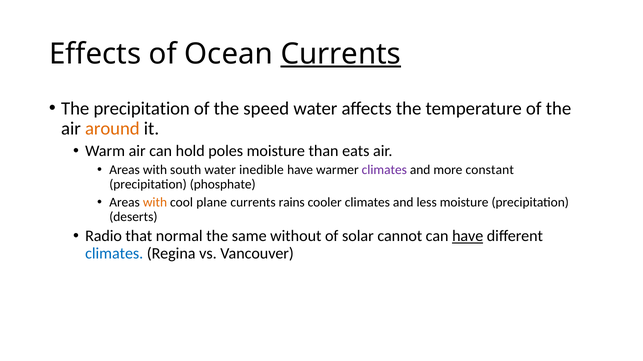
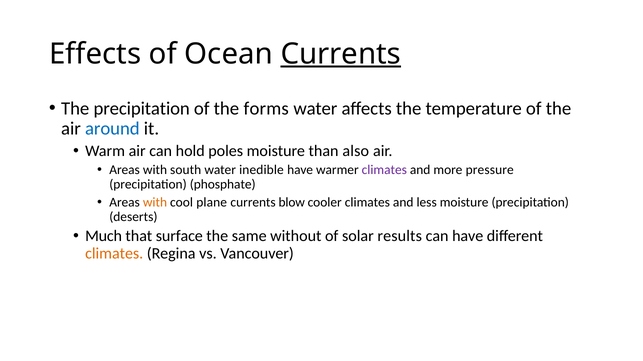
speed: speed -> forms
around colour: orange -> blue
eats: eats -> also
constant: constant -> pressure
rains: rains -> blow
Radio: Radio -> Much
normal: normal -> surface
cannot: cannot -> results
have at (468, 236) underline: present -> none
climates at (114, 254) colour: blue -> orange
